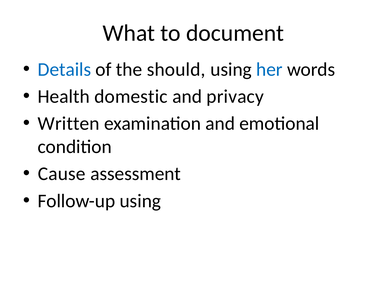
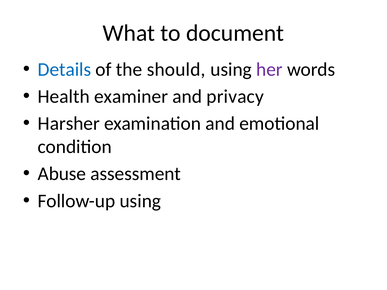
her colour: blue -> purple
domestic: domestic -> examiner
Written: Written -> Harsher
Cause: Cause -> Abuse
